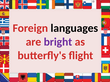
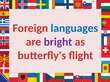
languages colour: black -> blue
